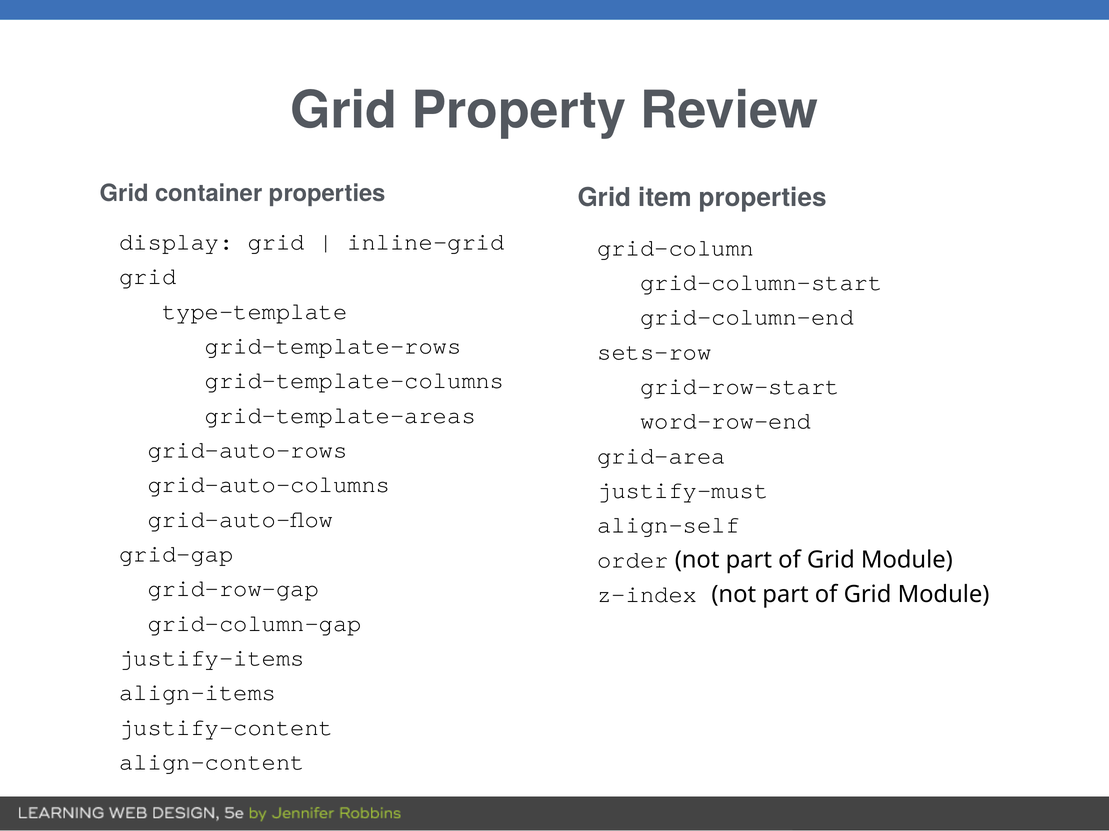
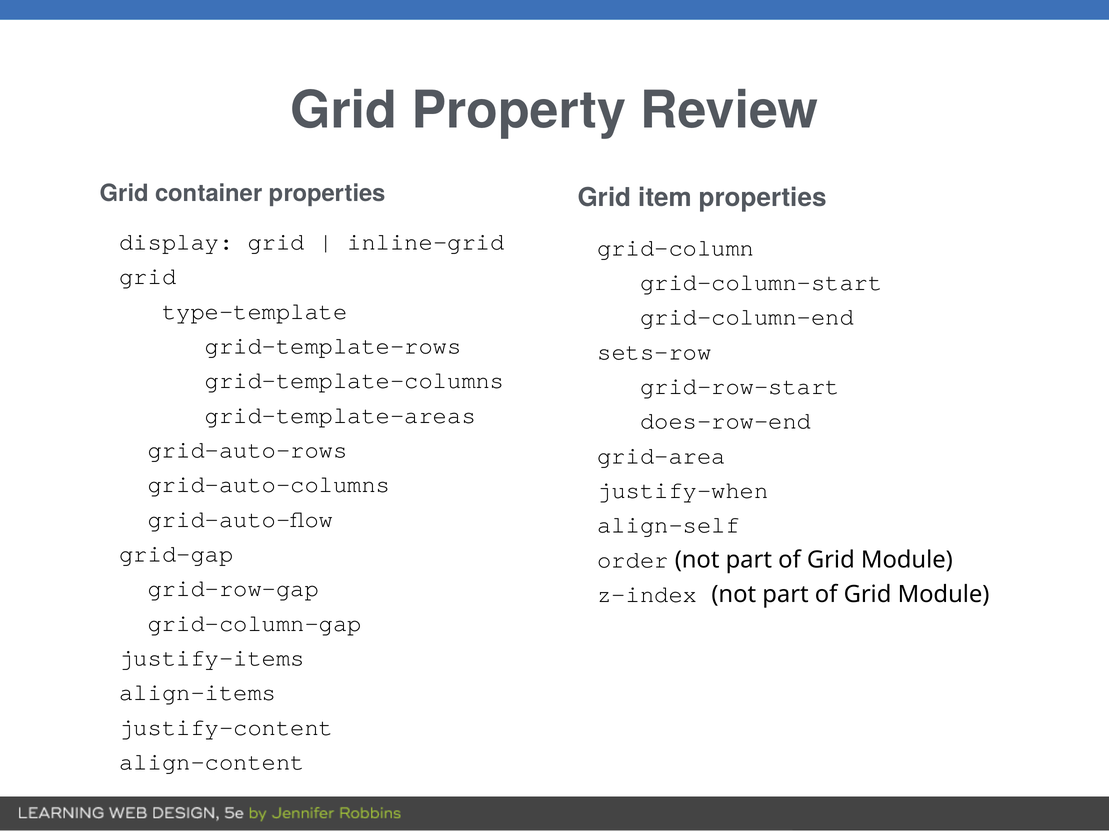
word-row-end: word-row-end -> does-row-end
justify-must: justify-must -> justify-when
